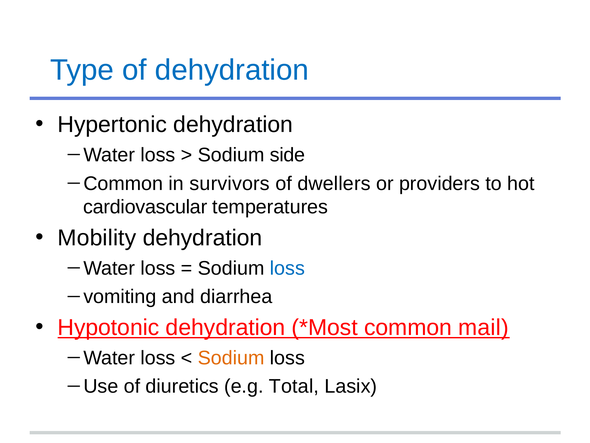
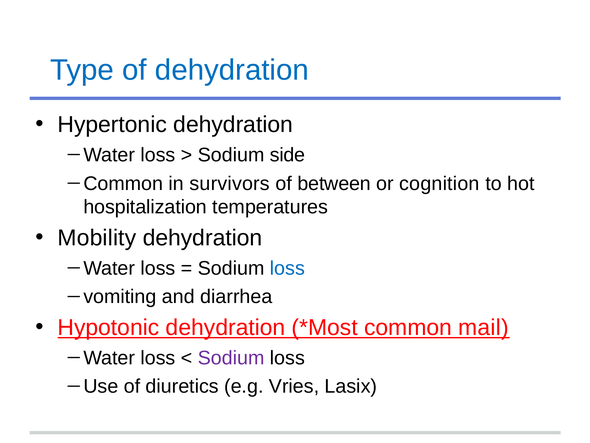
dwellers: dwellers -> between
providers: providers -> cognition
cardiovascular: cardiovascular -> hospitalization
Sodium at (231, 357) colour: orange -> purple
Total: Total -> Vries
